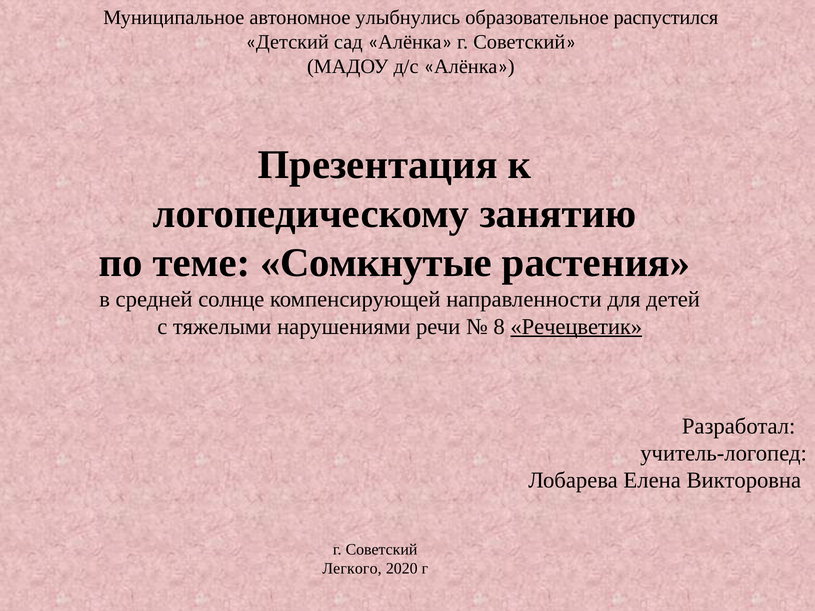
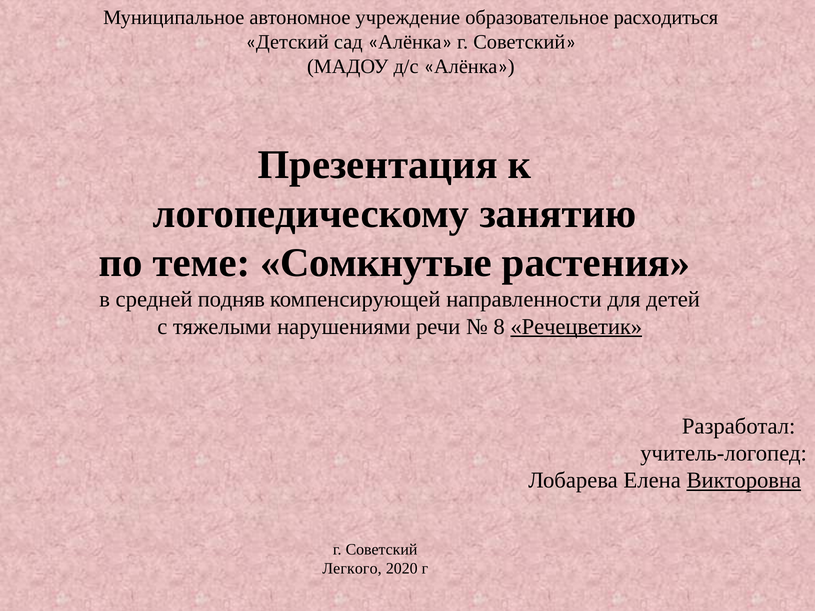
улыбнулись: улыбнулись -> учреждение
распустился: распустился -> расходиться
солнце: солнце -> подняв
Викторовна underline: none -> present
